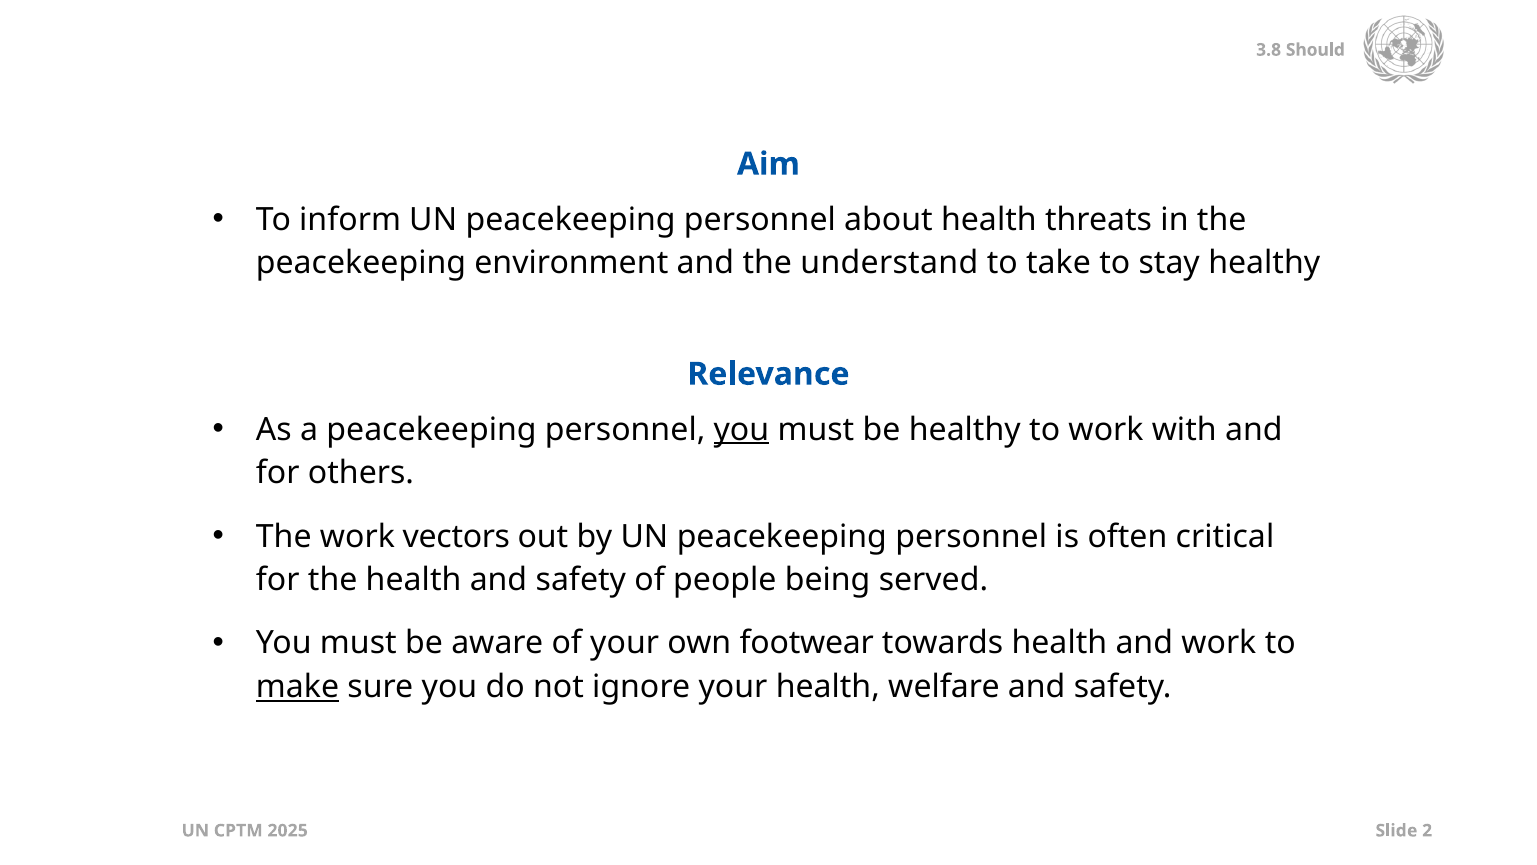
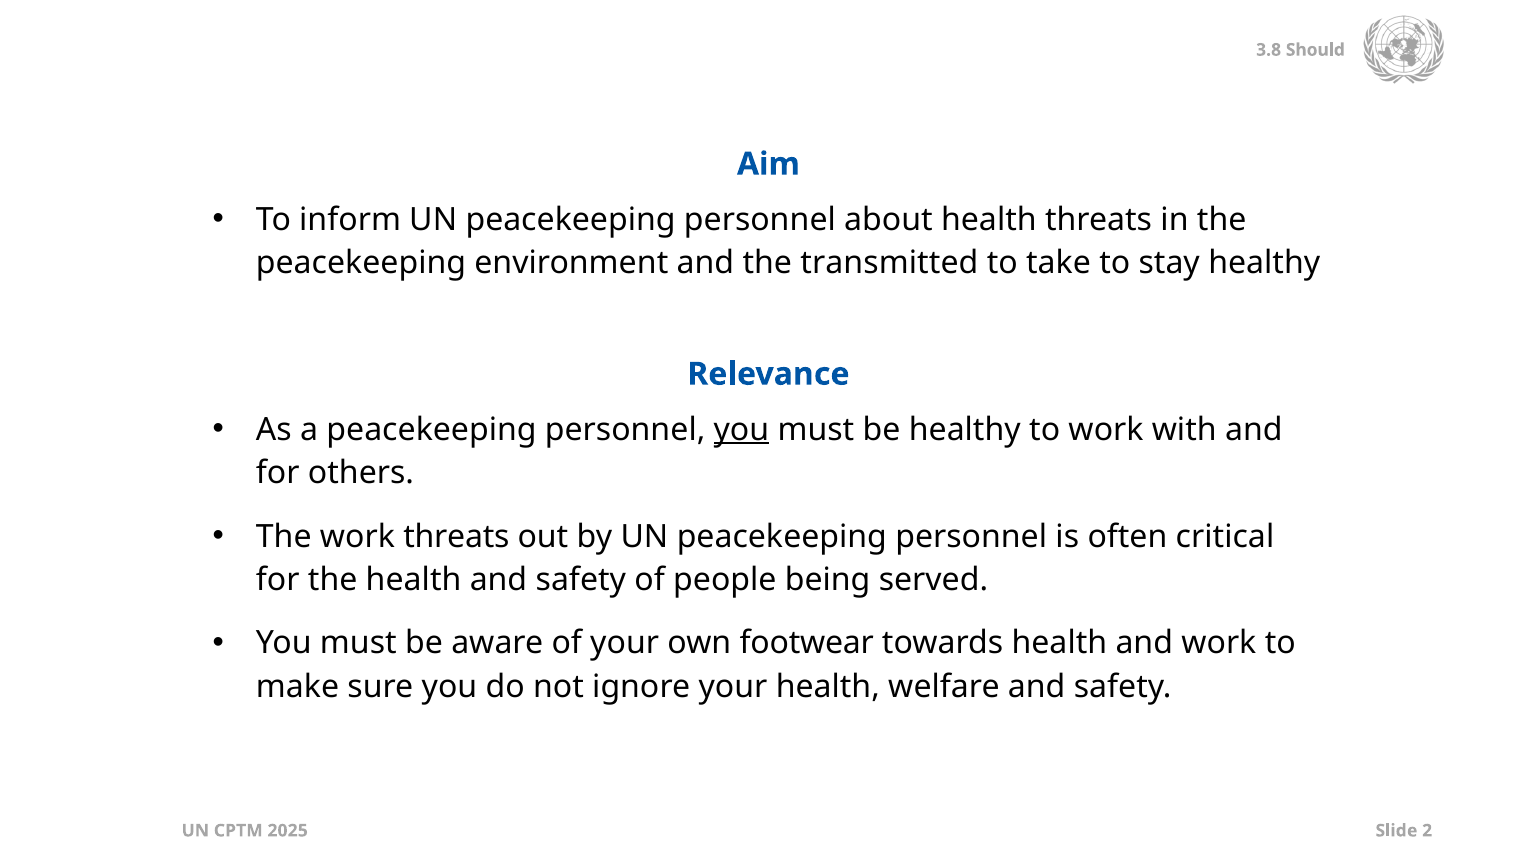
understand: understand -> transmitted
work vectors: vectors -> threats
make underline: present -> none
